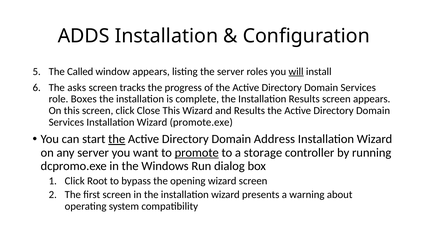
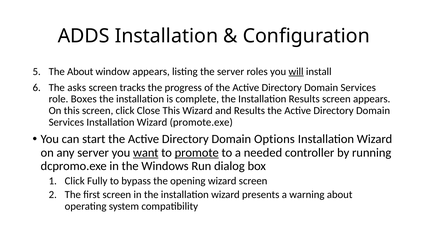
The Called: Called -> About
the at (117, 139) underline: present -> none
Address: Address -> Options
want underline: none -> present
storage: storage -> needed
Root: Root -> Fully
